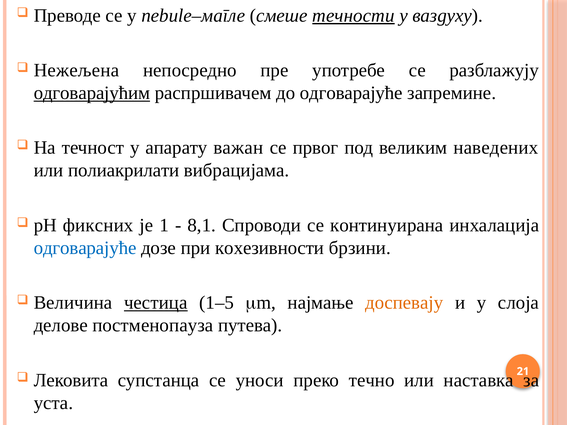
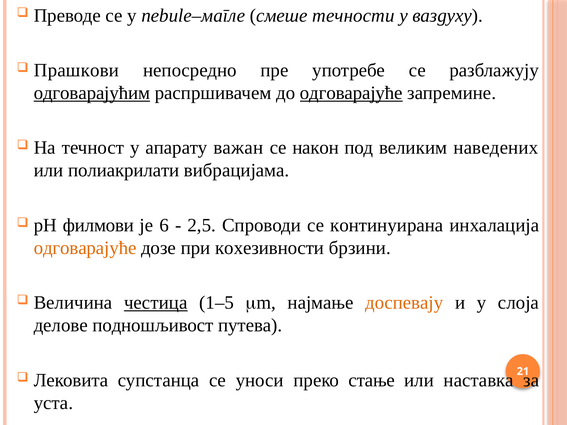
течности underline: present -> none
Нежељена: Нежељена -> Прашкови
одговарајуће at (351, 93) underline: none -> present
првог: првог -> након
фиксних: фиксних -> филмови
1: 1 -> 6
8,1: 8,1 -> 2,5
одговарајуће at (85, 248) colour: blue -> orange
постменопауза: постменопауза -> подношљивост
течно: течно -> стање
